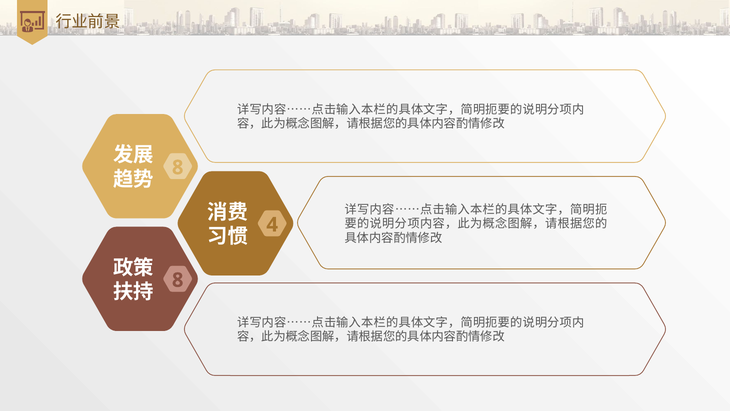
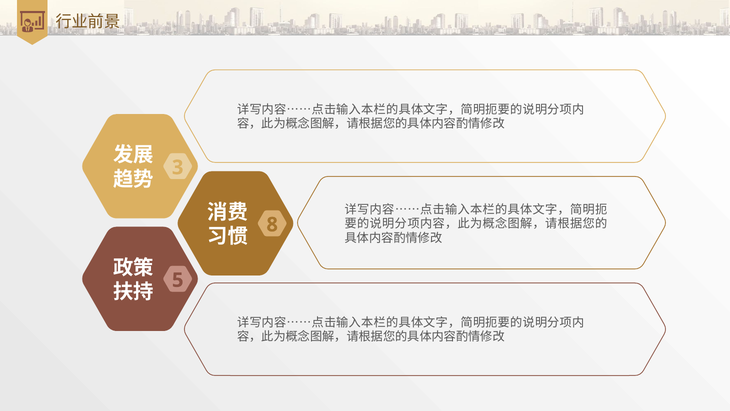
8 at (178, 167): 8 -> 3
4: 4 -> 8
8 at (178, 280): 8 -> 5
